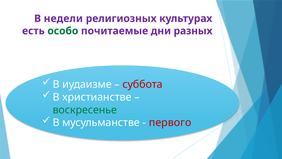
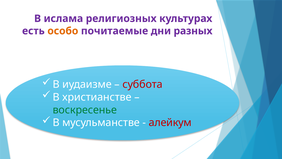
недели: недели -> ислама
особо colour: green -> orange
первого: первого -> алейкум
